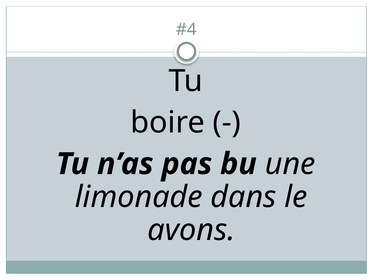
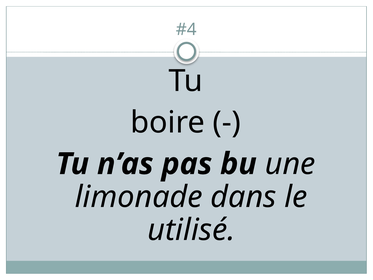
avons: avons -> utilisé
